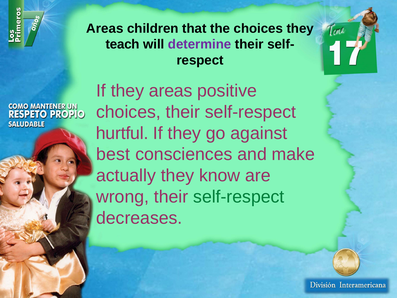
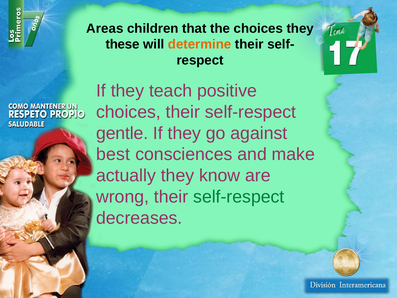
teach: teach -> these
determine colour: purple -> orange
they areas: areas -> teach
hurtful: hurtful -> gentle
